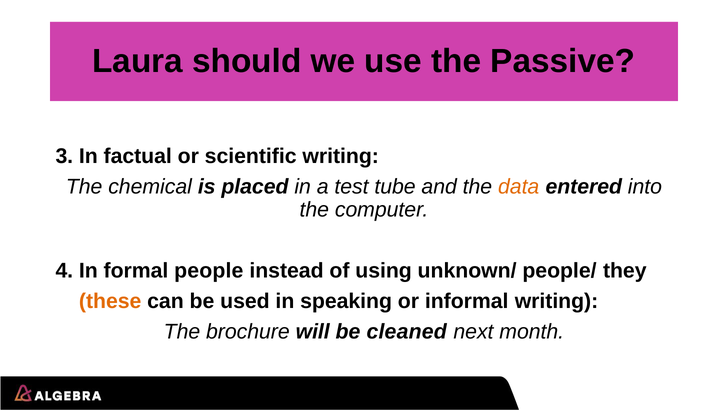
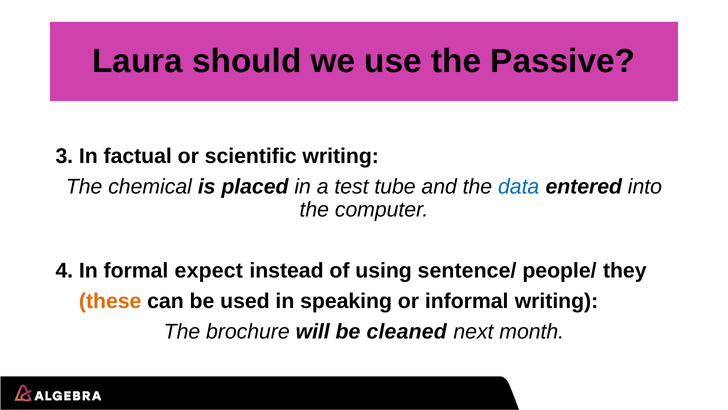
data colour: orange -> blue
people: people -> expect
unknown/: unknown/ -> sentence/
